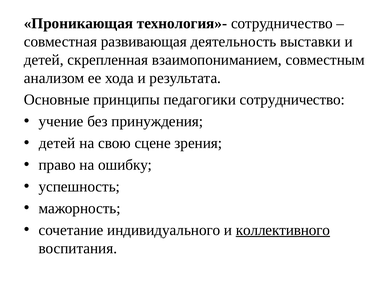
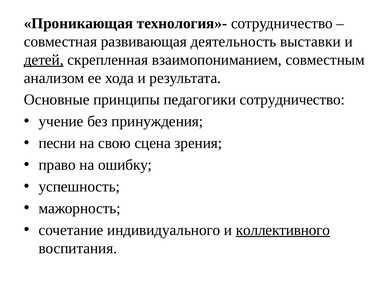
детей at (44, 60) underline: none -> present
детей at (57, 143): детей -> песни
сцене: сцене -> сцена
